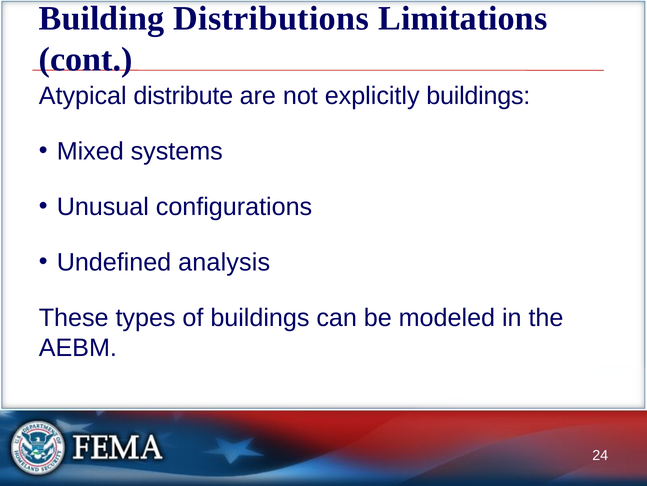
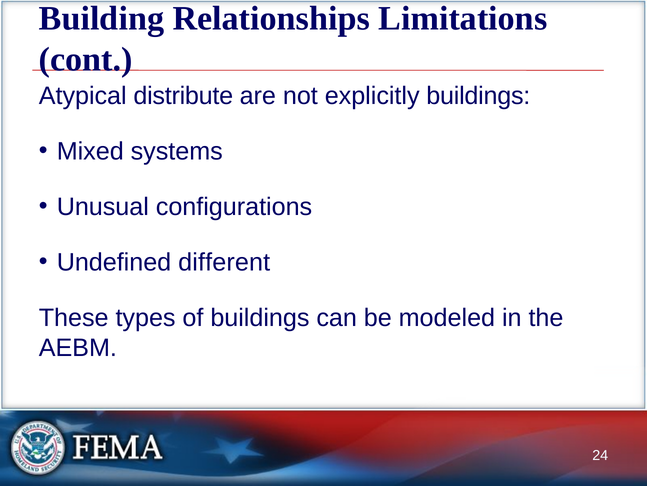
Distributions: Distributions -> Relationships
analysis: analysis -> different
